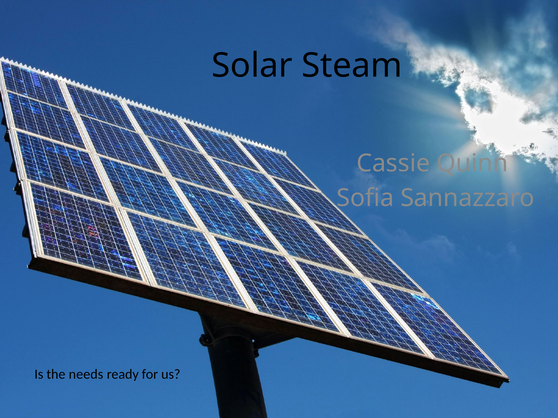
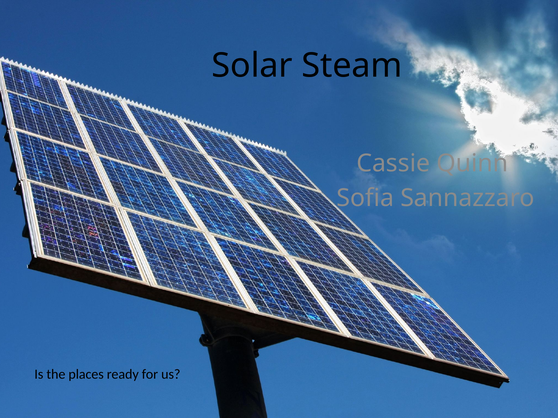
needs: needs -> places
